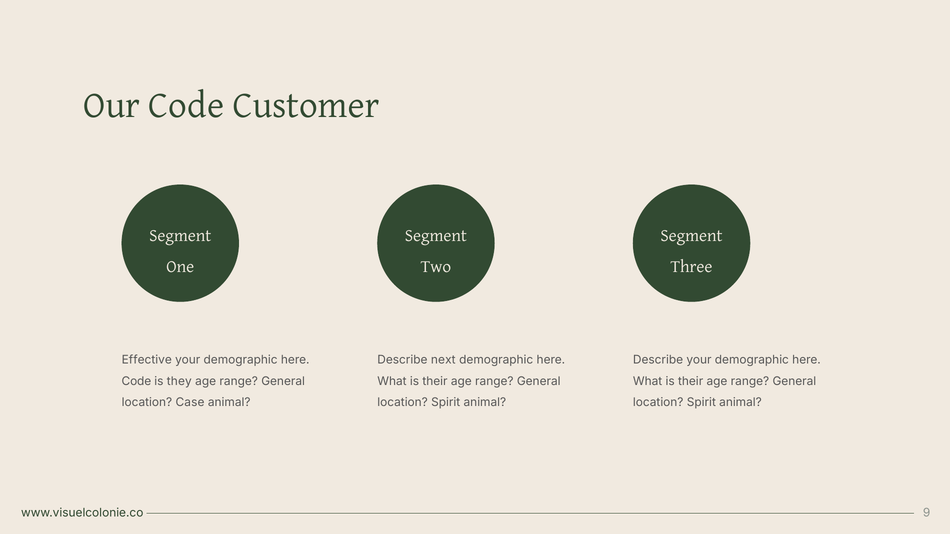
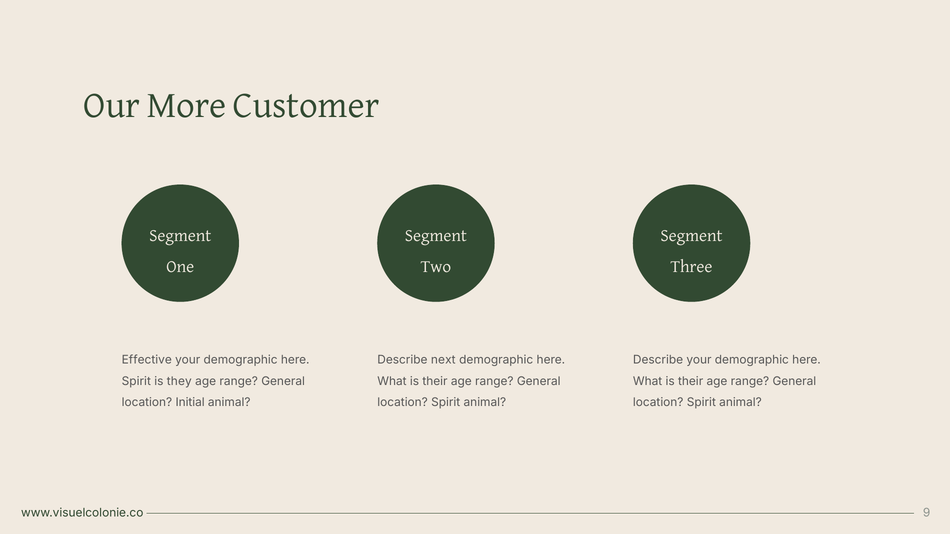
Our Code: Code -> More
Code at (136, 381): Code -> Spirit
Case: Case -> Initial
